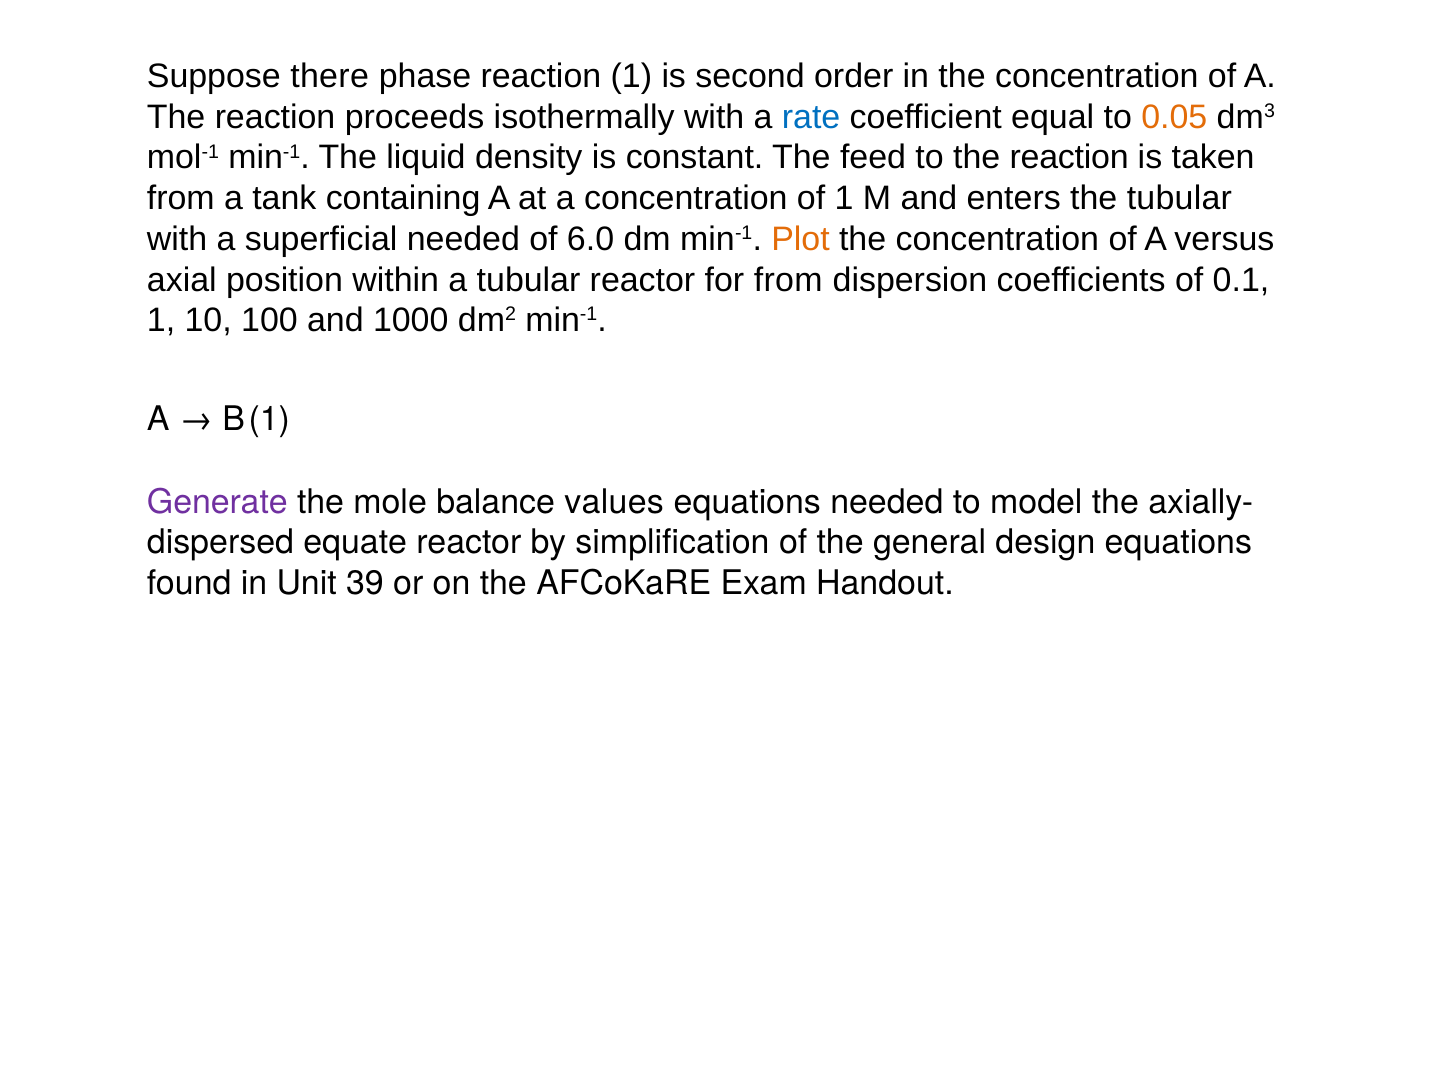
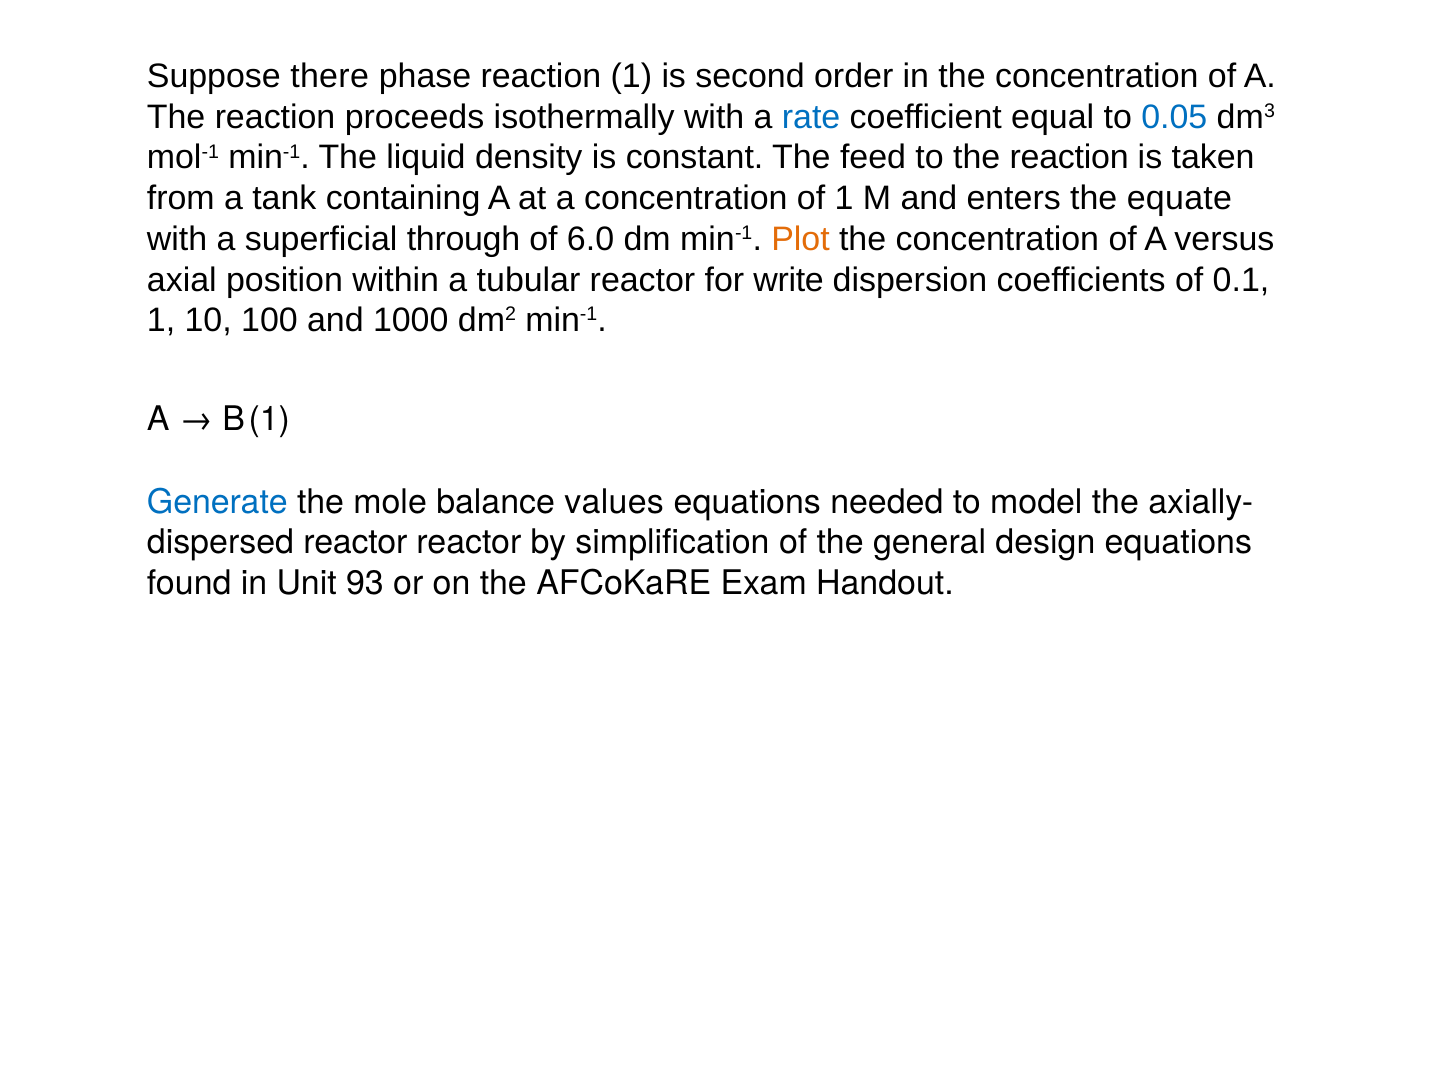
0.05 colour: orange -> blue
the tubular: tubular -> equate
superficial needed: needed -> through
for from: from -> write
Generate colour: purple -> blue
equate at (355, 543): equate -> reactor
39: 39 -> 93
